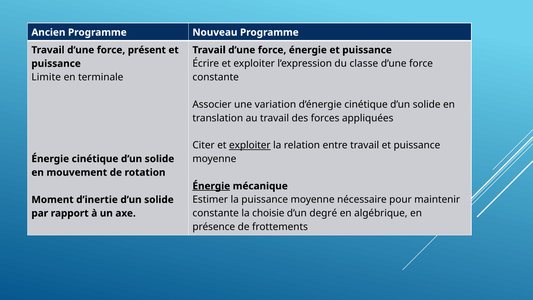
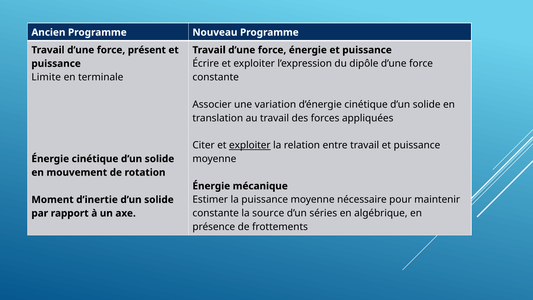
classe: classe -> dipôle
Énergie at (211, 186) underline: present -> none
choisie: choisie -> source
degré: degré -> séries
